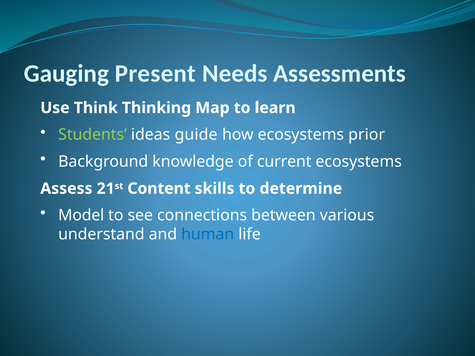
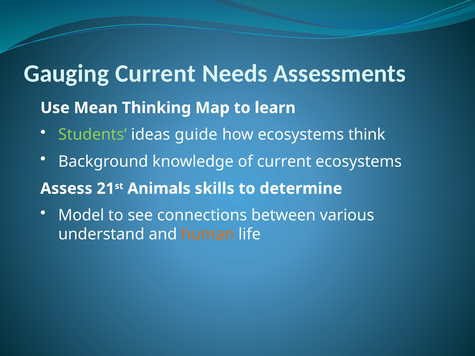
Gauging Present: Present -> Current
Think: Think -> Mean
prior: prior -> think
Content: Content -> Animals
human colour: blue -> orange
